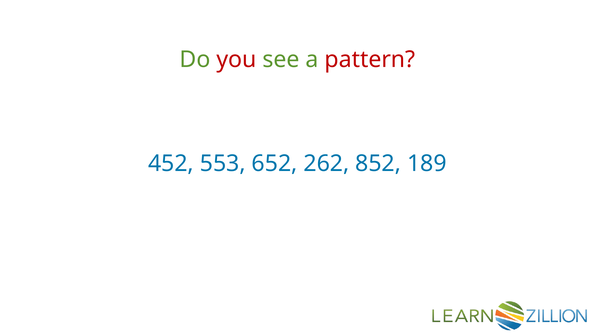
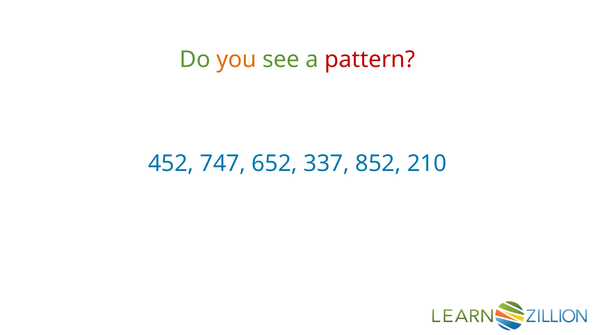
you colour: red -> orange
553: 553 -> 747
262: 262 -> 337
189: 189 -> 210
